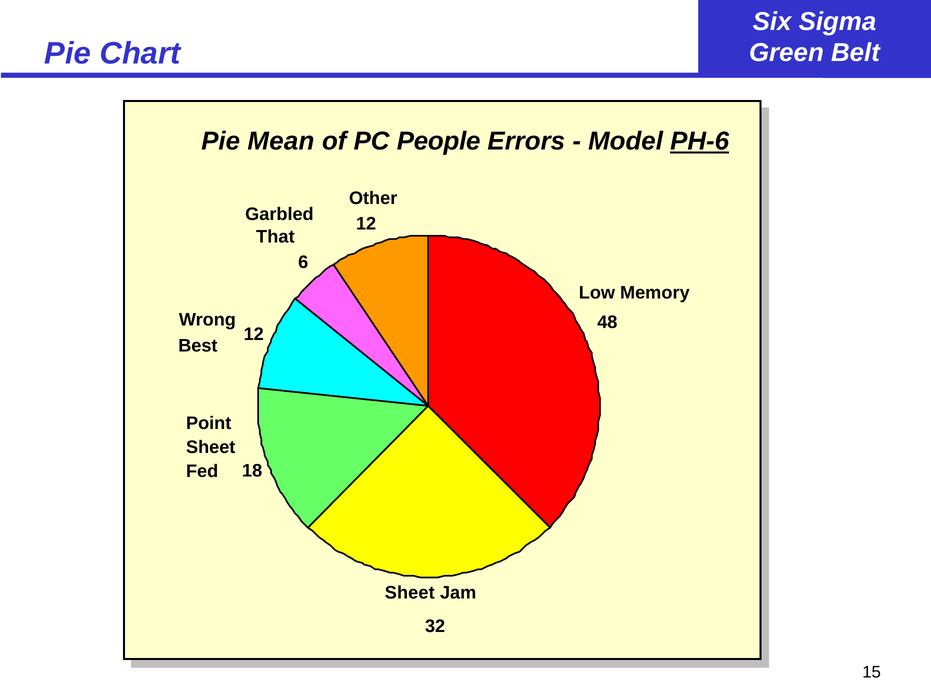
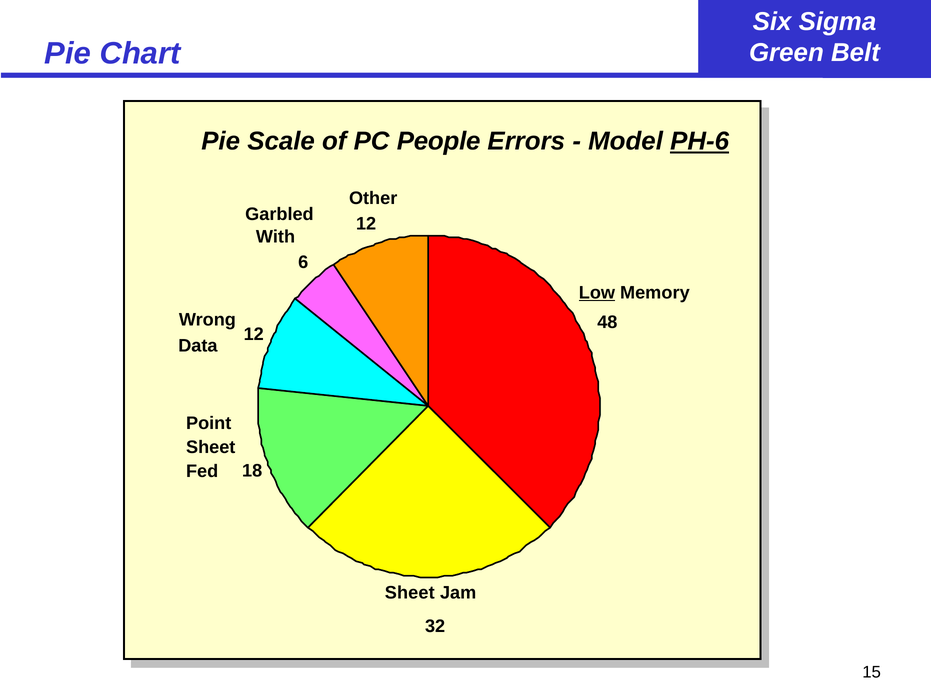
Mean: Mean -> Scale
That: That -> With
Low underline: none -> present
Best: Best -> Data
